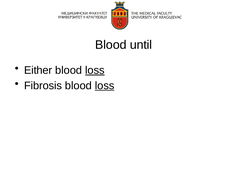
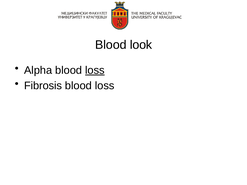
until: until -> look
Either: Either -> Alpha
loss at (105, 86) underline: present -> none
